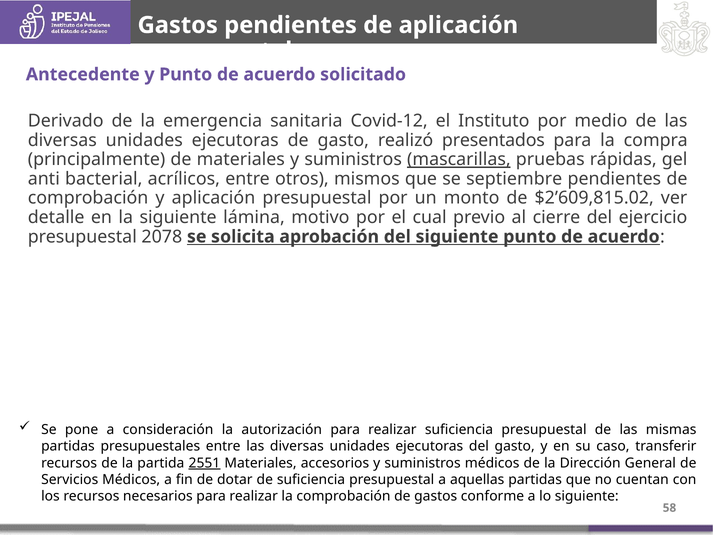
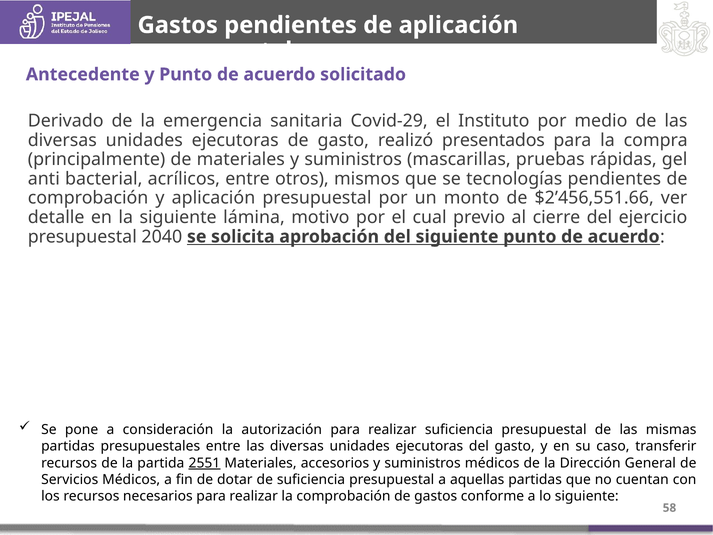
Covid-12: Covid-12 -> Covid-29
mascarillas underline: present -> none
septiembre: septiembre -> tecnologías
$2’609,815.02: $2’609,815.02 -> $2’456,551.66
2078: 2078 -> 2040
